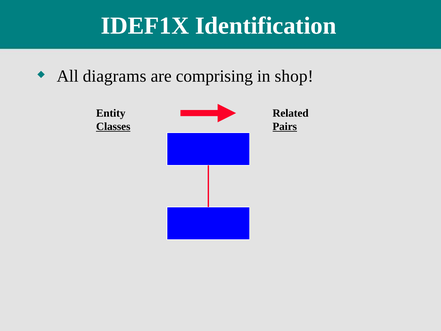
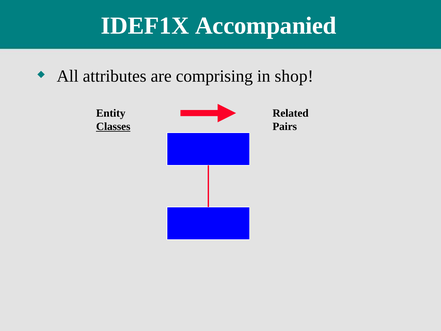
Identification: Identification -> Accompanied
diagrams: diagrams -> attributes
Pairs underline: present -> none
